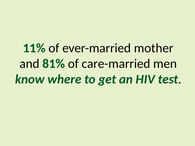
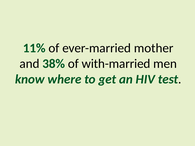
81%: 81% -> 38%
care-married: care-married -> with-married
